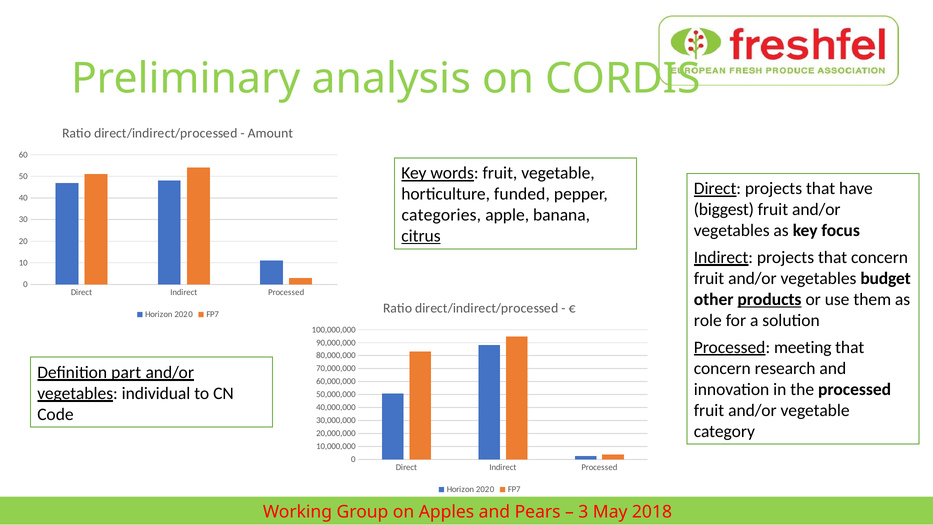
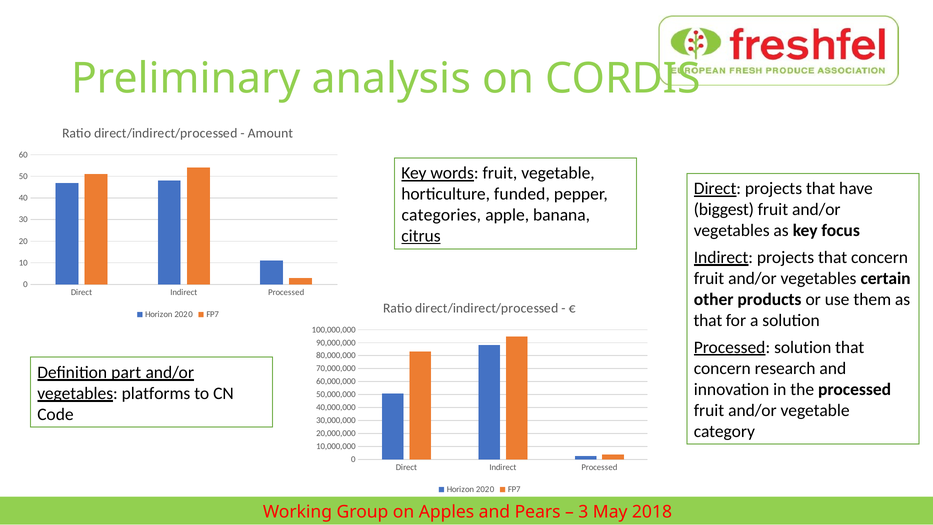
budget: budget -> certain
products underline: present -> none
role at (708, 320): role -> that
Processed meeting: meeting -> solution
individual: individual -> platforms
